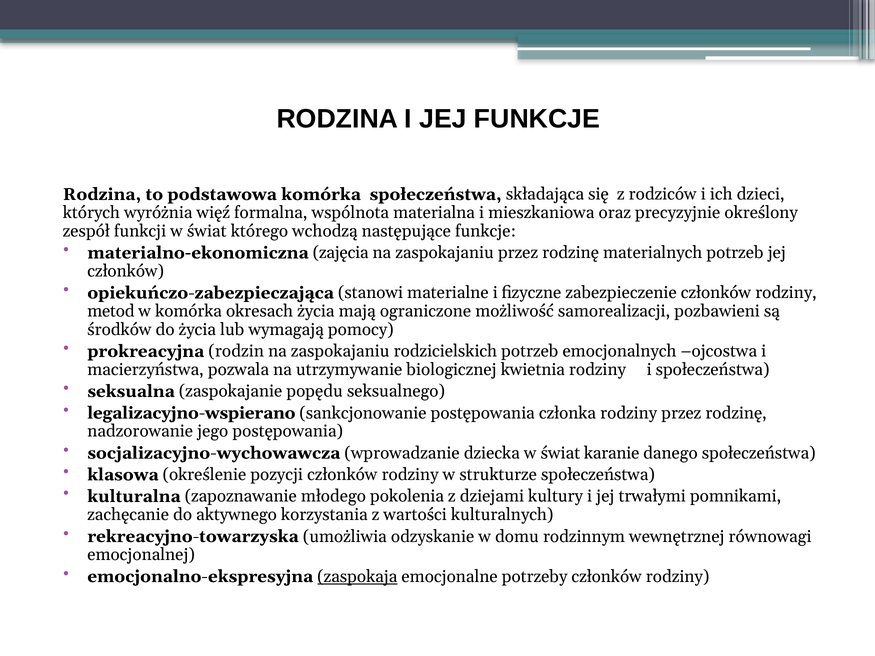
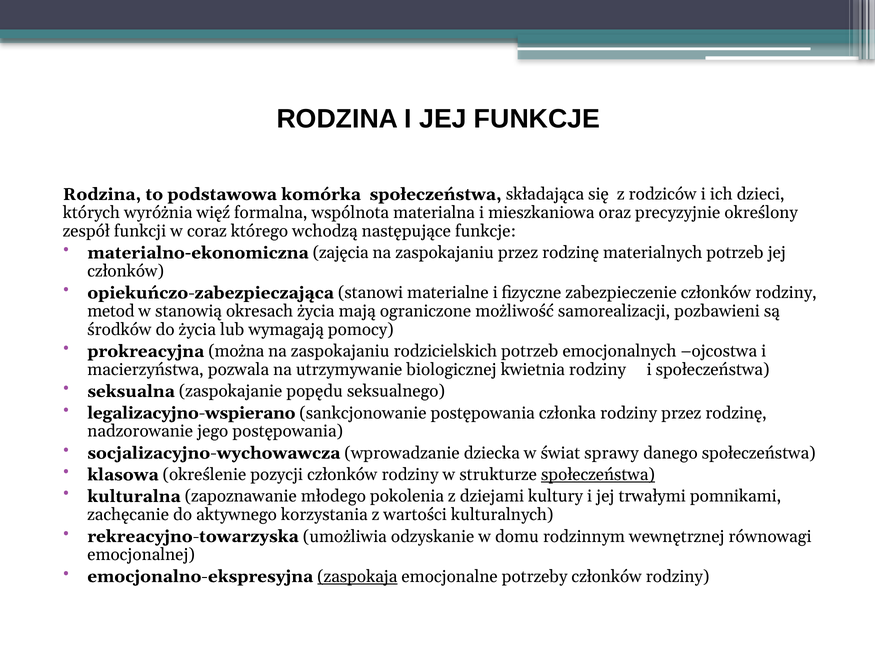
funkcji w świat: świat -> coraz
w komórka: komórka -> stanowią
rodzin: rodzin -> można
karanie: karanie -> sprawy
społeczeństwa at (598, 475) underline: none -> present
